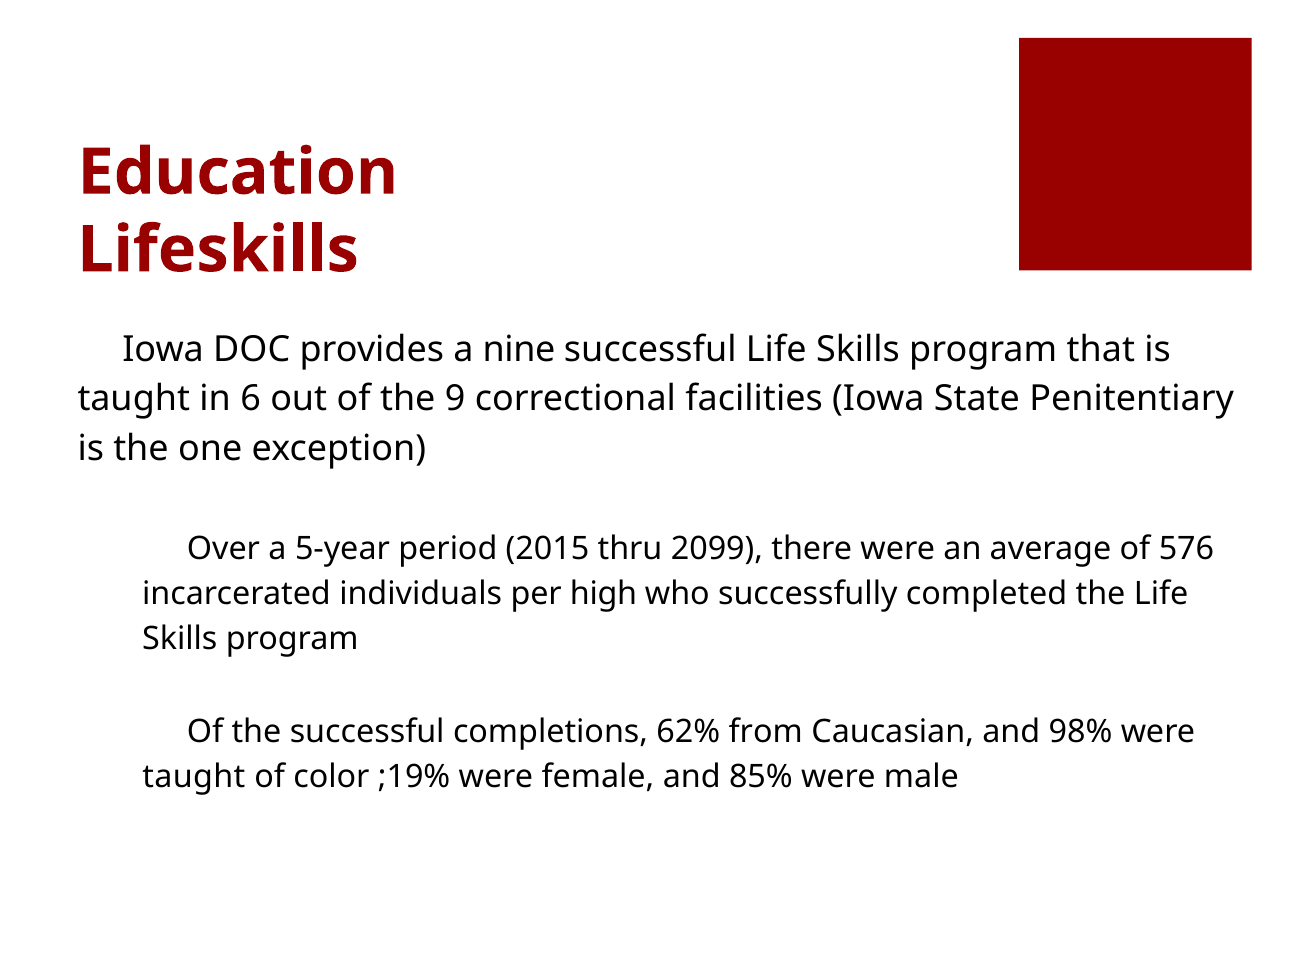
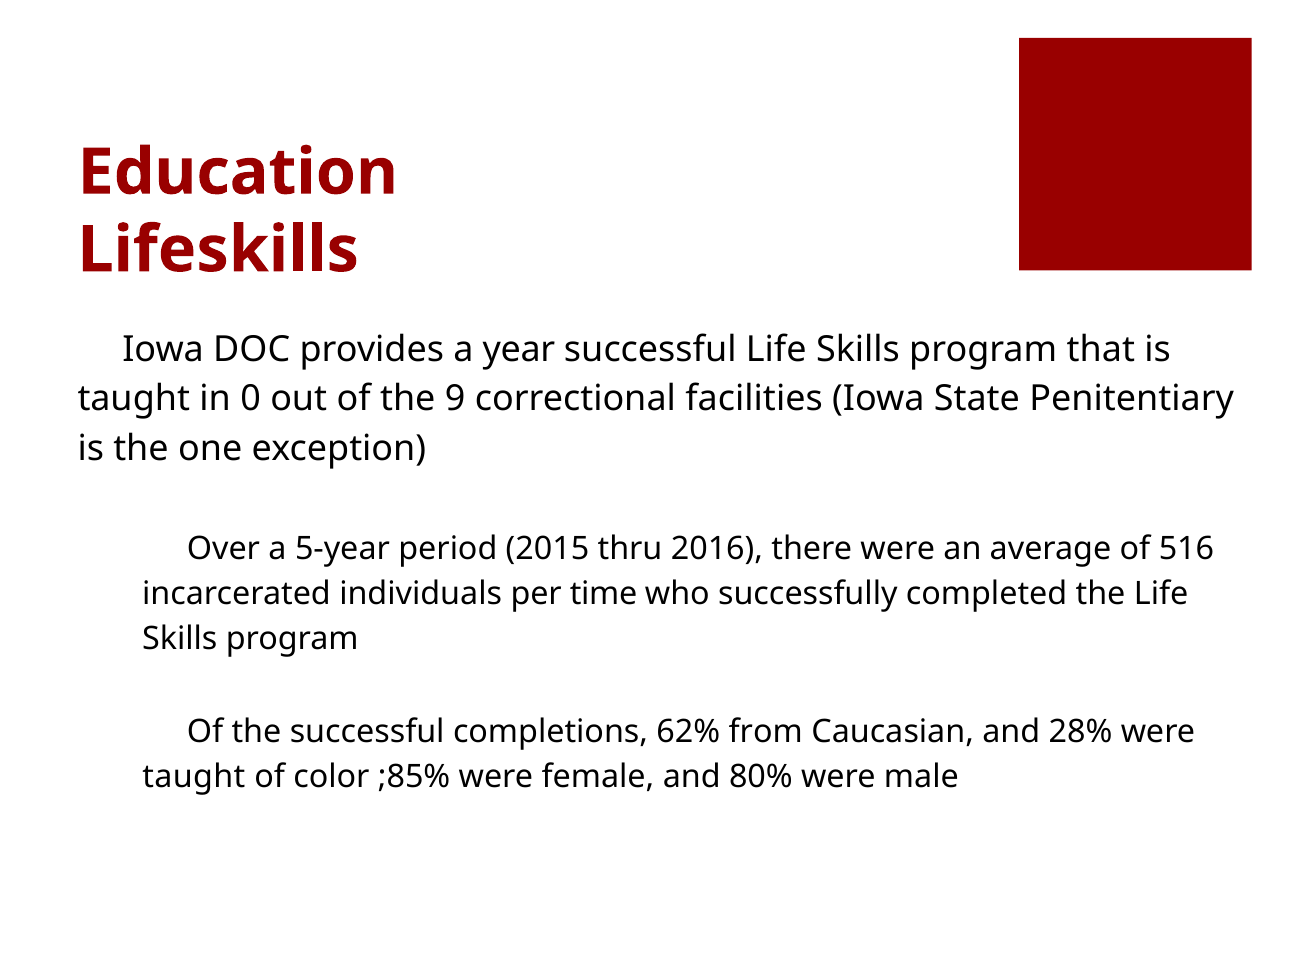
nine: nine -> year
6: 6 -> 0
2099: 2099 -> 2016
576: 576 -> 516
high: high -> time
98%: 98% -> 28%
;19%: ;19% -> ;85%
85%: 85% -> 80%
